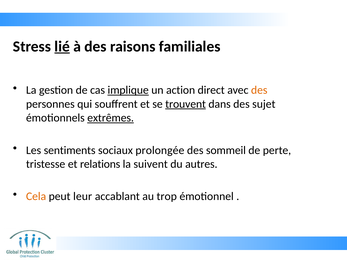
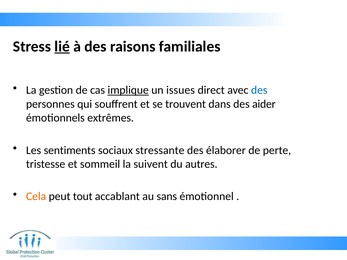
action: action -> issues
des at (259, 90) colour: orange -> blue
trouvent underline: present -> none
sujet: sujet -> aider
extrêmes underline: present -> none
prolongée: prolongée -> stressante
sommeil: sommeil -> élaborer
relations: relations -> sommeil
leur: leur -> tout
trop: trop -> sans
